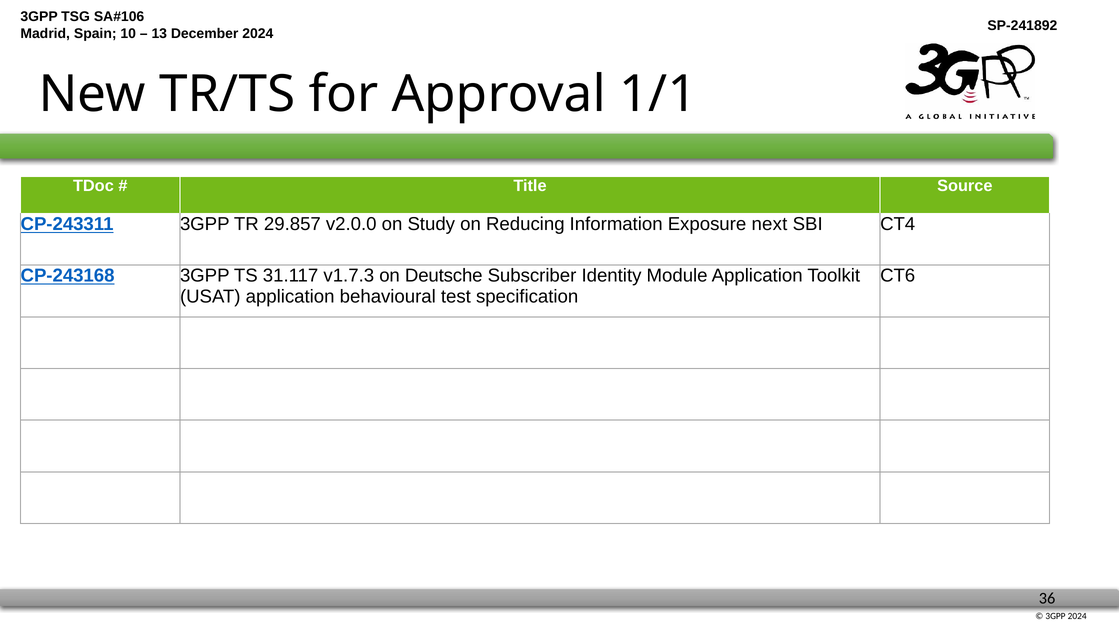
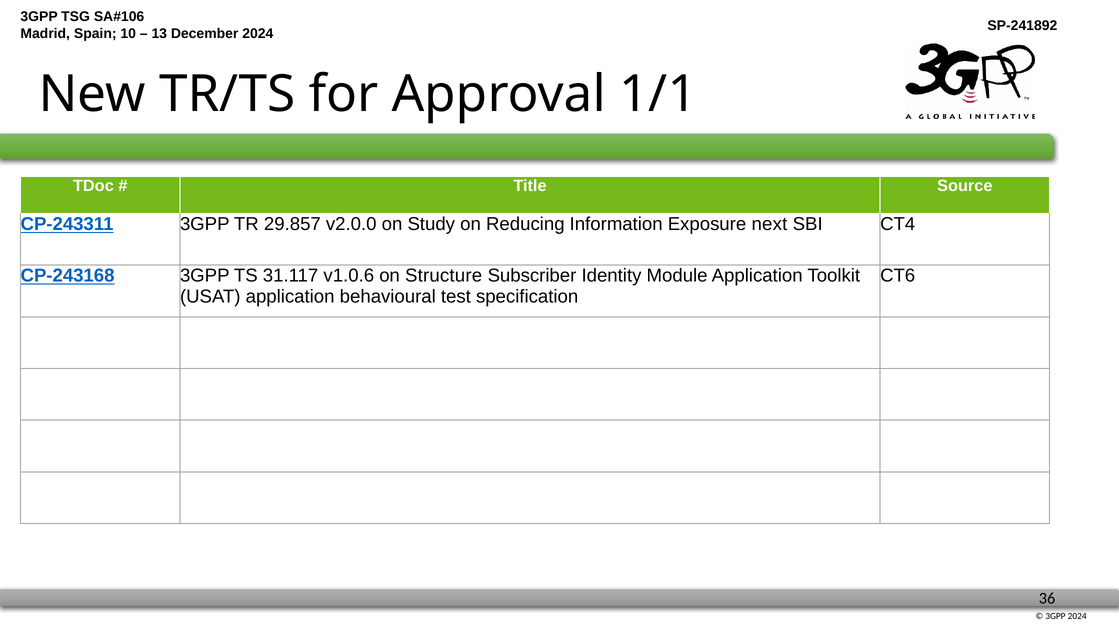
v1.7.3: v1.7.3 -> v1.0.6
Deutsche: Deutsche -> Structure
